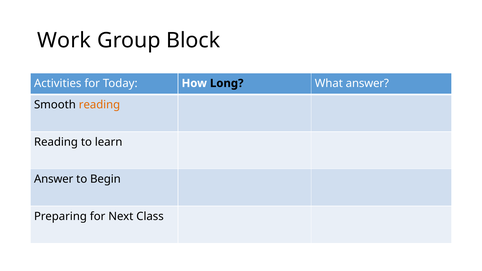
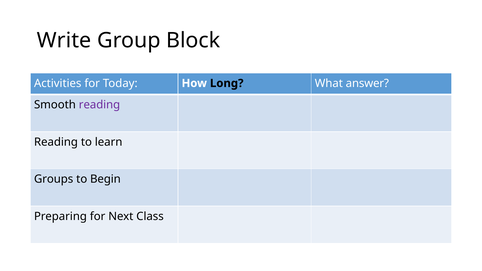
Work: Work -> Write
reading at (99, 105) colour: orange -> purple
Answer at (54, 179): Answer -> Groups
